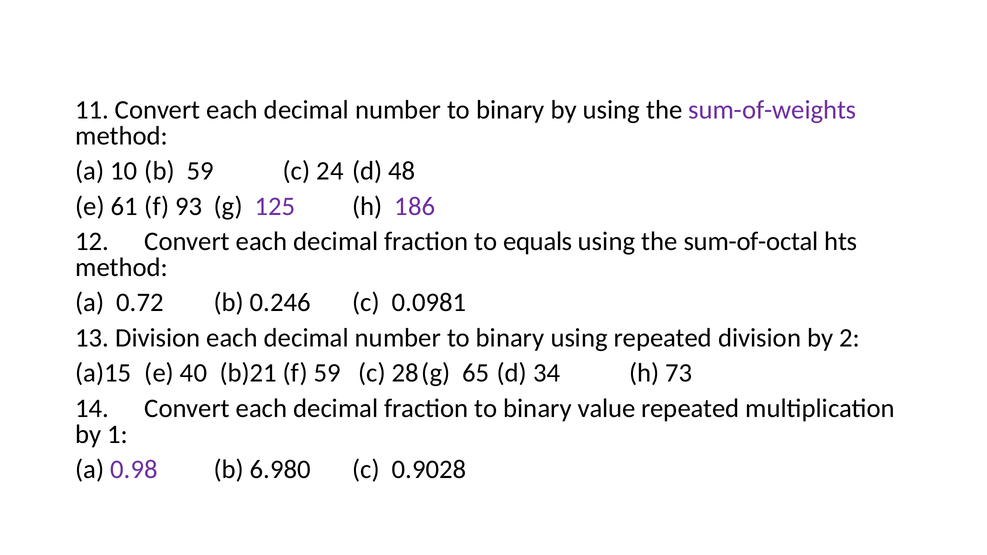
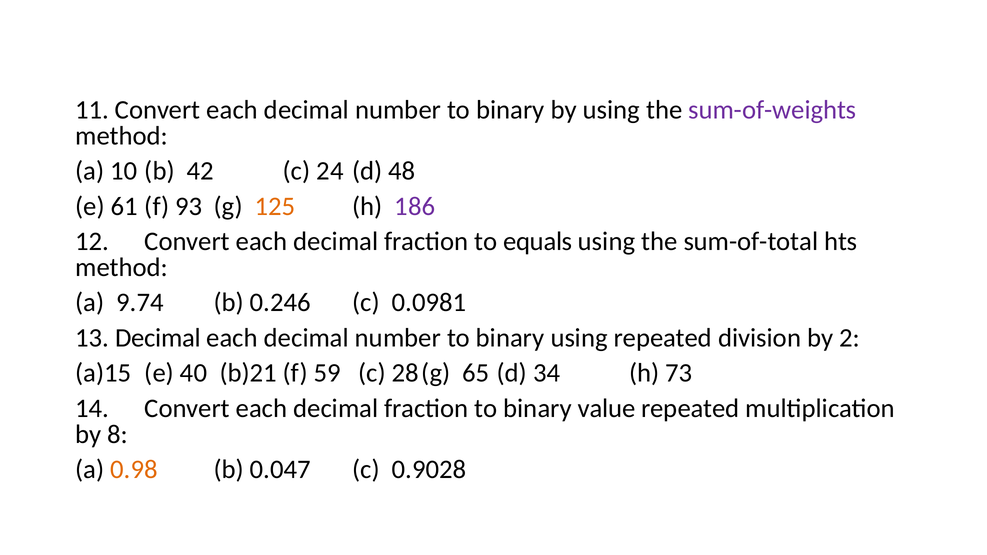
b 59: 59 -> 42
125 colour: purple -> orange
sum-of-octal: sum-of-octal -> sum-of-total
0.72: 0.72 -> 9.74
13 Division: Division -> Decimal
1: 1 -> 8
0.98 colour: purple -> orange
6.980: 6.980 -> 0.047
